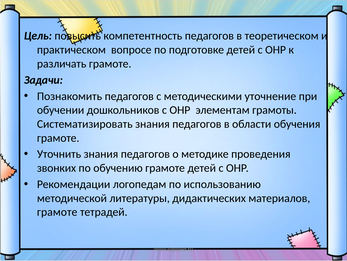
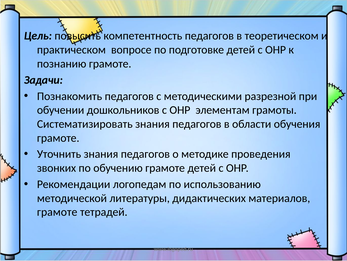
различать: различать -> познанию
уточнение: уточнение -> разрезной
